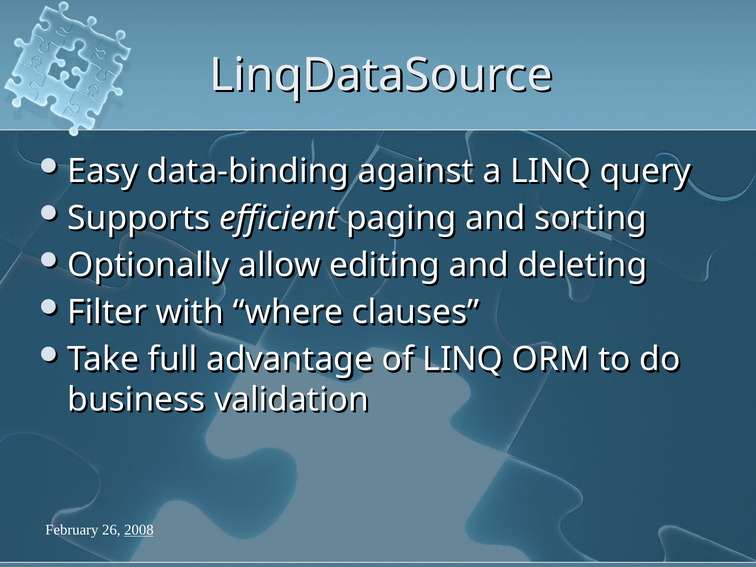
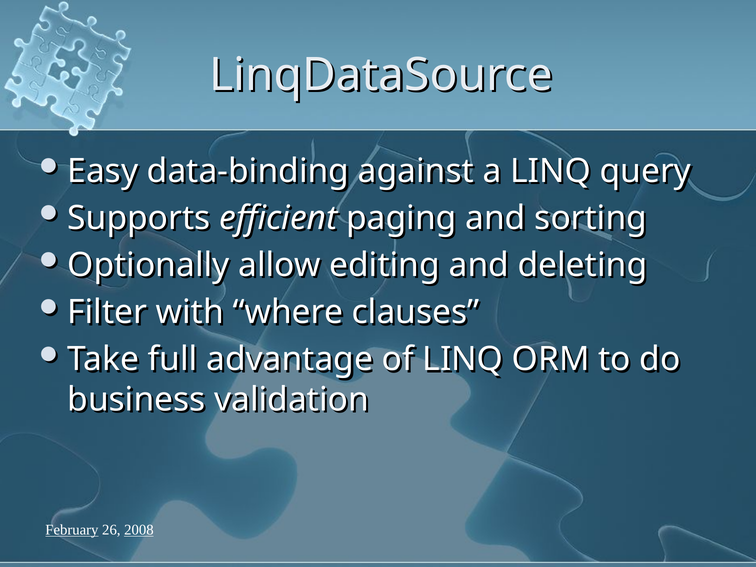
February underline: none -> present
